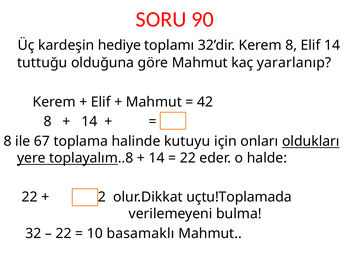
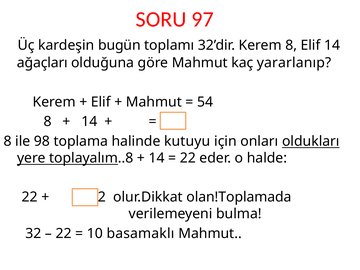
90: 90 -> 97
hediye: hediye -> bugün
tuttuğu: tuttuğu -> ağaçları
42: 42 -> 54
67: 67 -> 98
uçtu!Toplamada: uçtu!Toplamada -> olan!Toplamada
